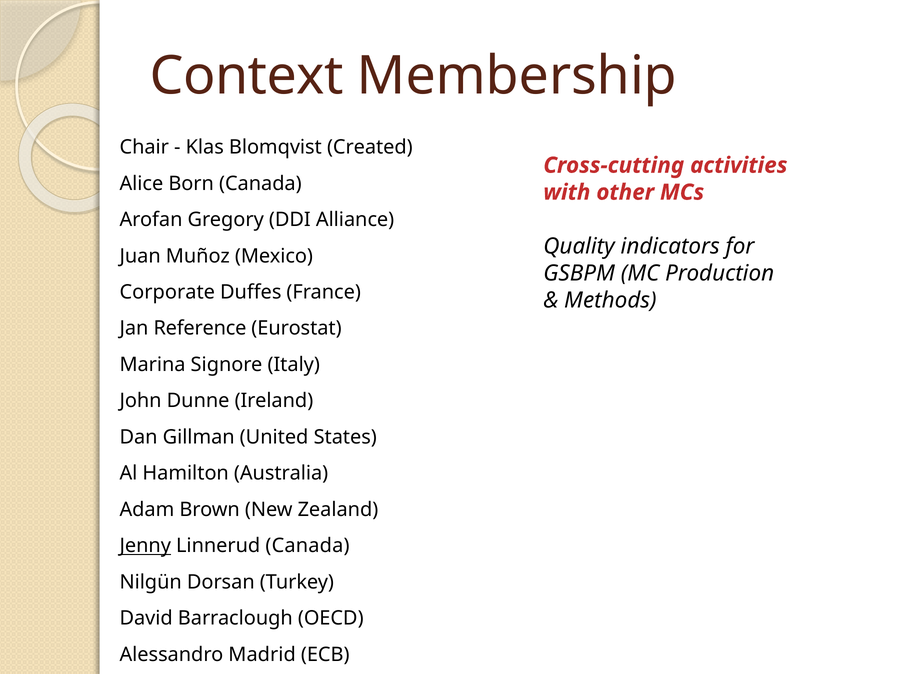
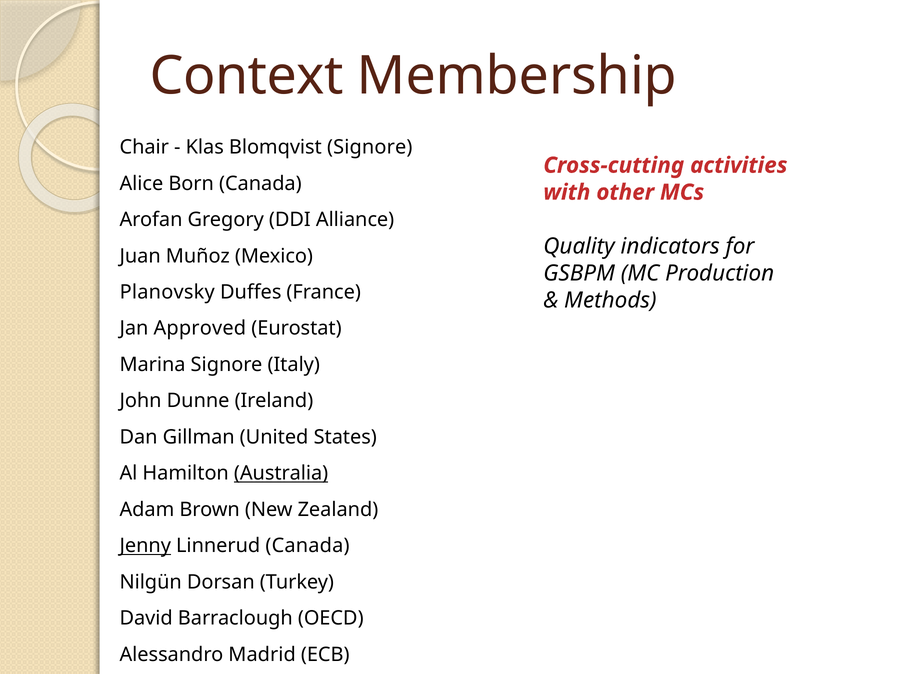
Blomqvist Created: Created -> Signore
Corporate: Corporate -> Planovsky
Reference: Reference -> Approved
Australia underline: none -> present
